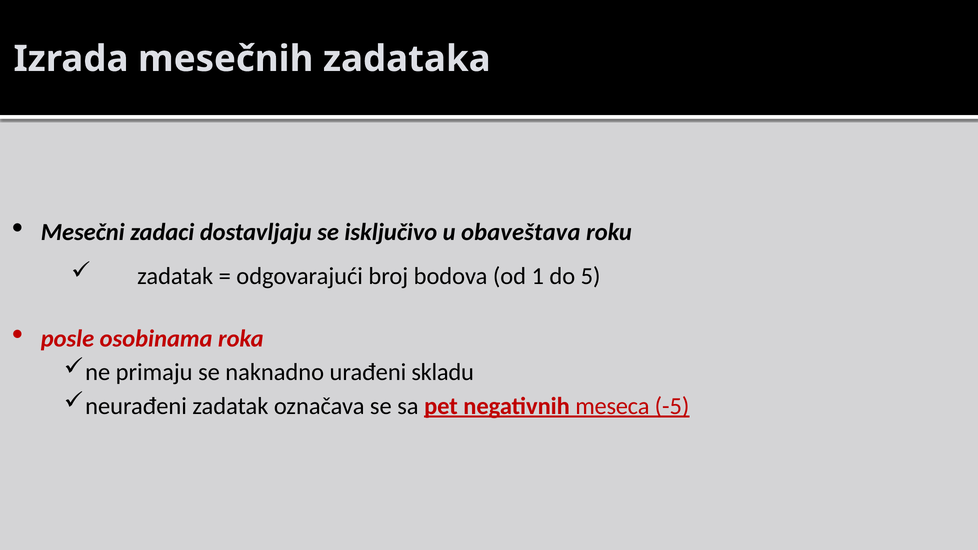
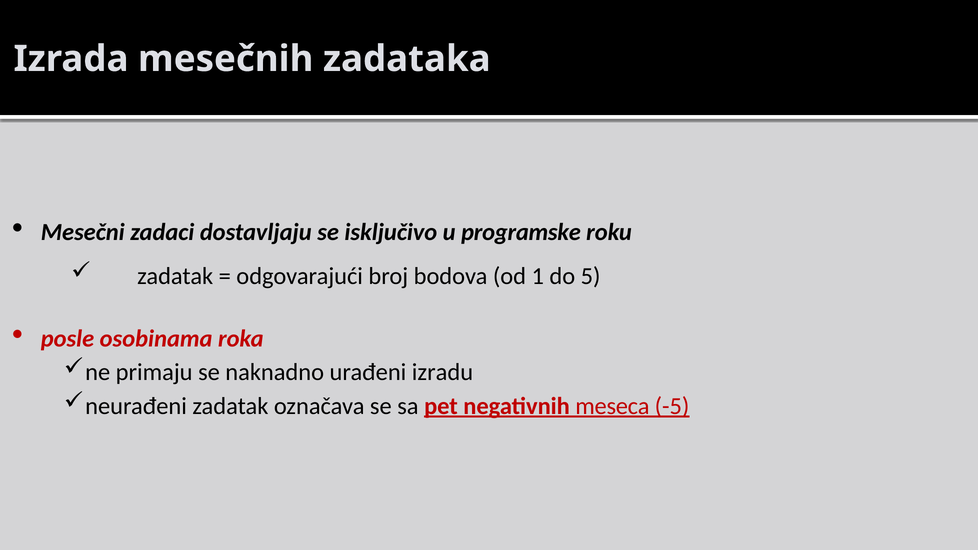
obaveštava: obaveštava -> programske
skladu: skladu -> izradu
